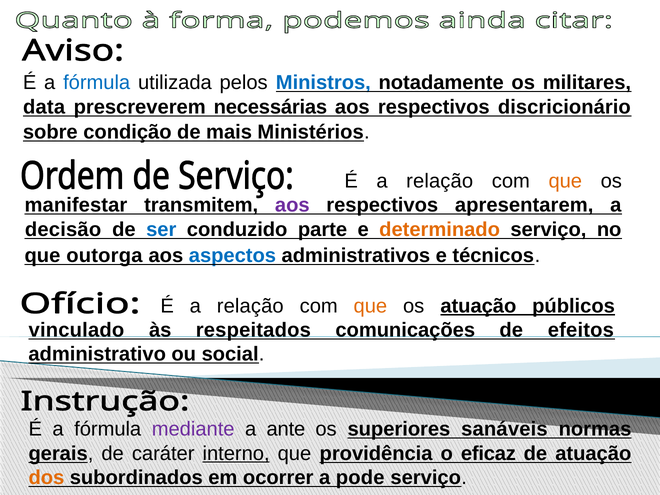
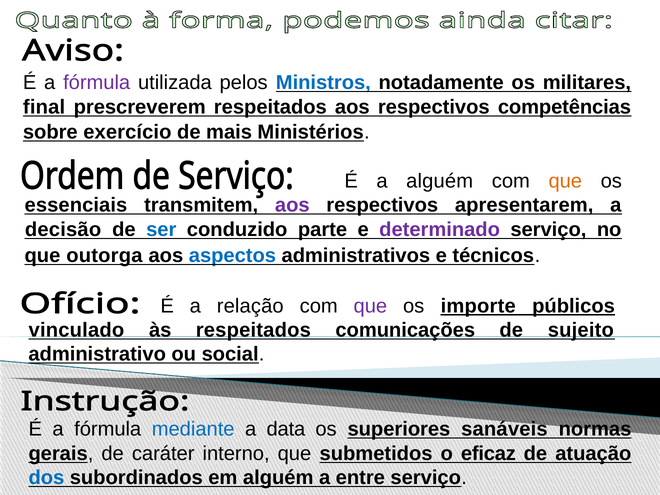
fórmula at (97, 83) colour: blue -> purple
data: data -> final
prescreverem necessárias: necessárias -> respeitados
discricionário: discricionário -> competências
condição: condição -> exercício
relação at (440, 181): relação -> alguém
manifestar: manifestar -> essenciais
determinado colour: orange -> purple
que at (370, 306) colour: orange -> purple
os atuação: atuação -> importe
efeitos: efeitos -> sujeito
mediante colour: purple -> blue
ante: ante -> data
interno underline: present -> none
providência: providência -> submetidos
dos colour: orange -> blue
em ocorrer: ocorrer -> alguém
pode: pode -> entre
